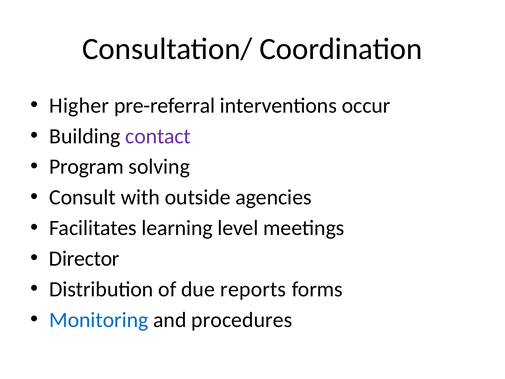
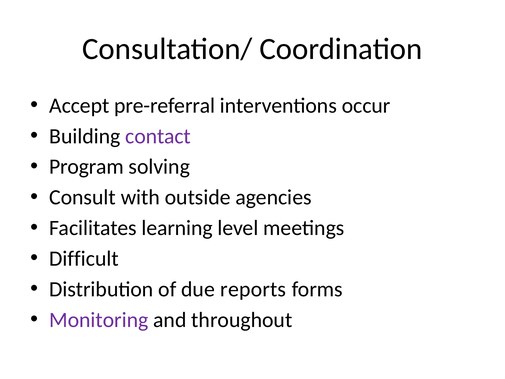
Higher: Higher -> Accept
Director: Director -> Difficult
Monitoring colour: blue -> purple
procedures: procedures -> throughout
